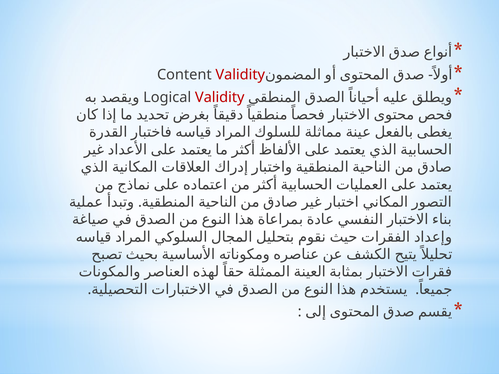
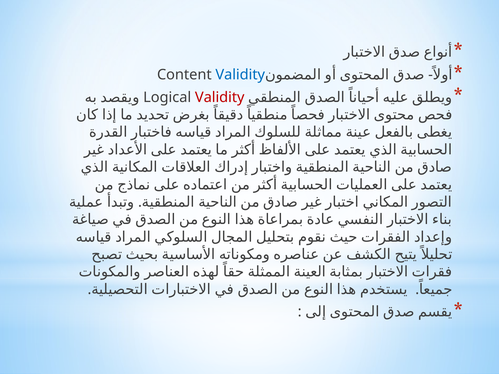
Validity at (240, 75) colour: red -> blue
